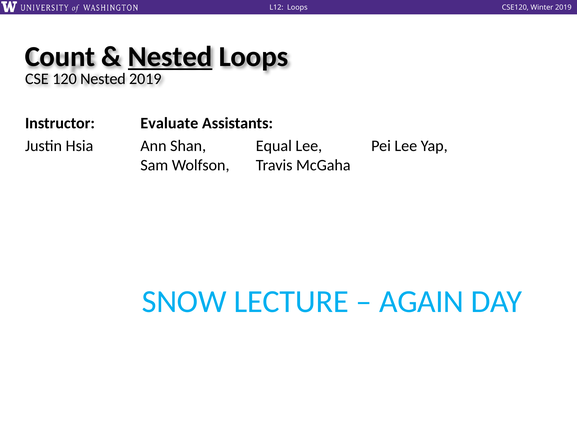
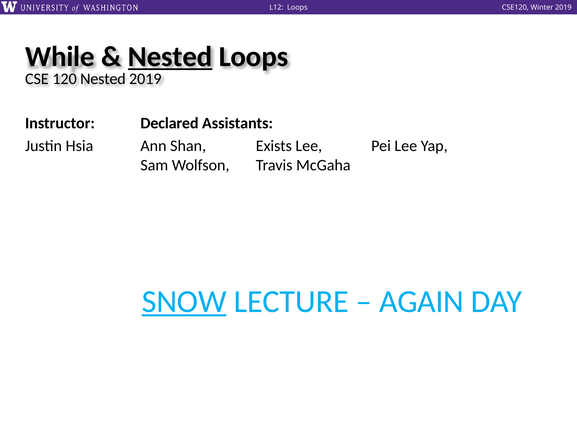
Count: Count -> While
Evaluate: Evaluate -> Declared
Equal: Equal -> Exists
SNOW underline: none -> present
